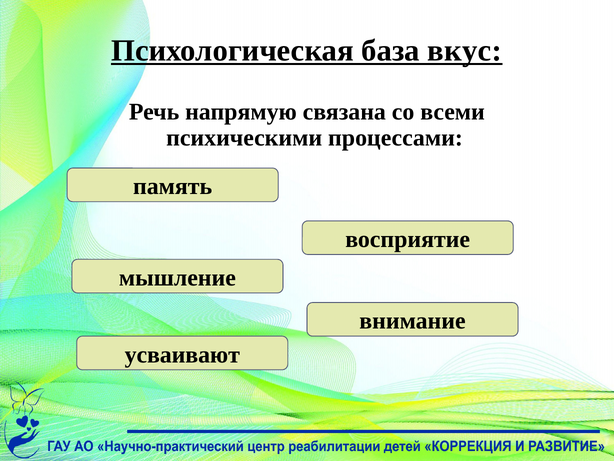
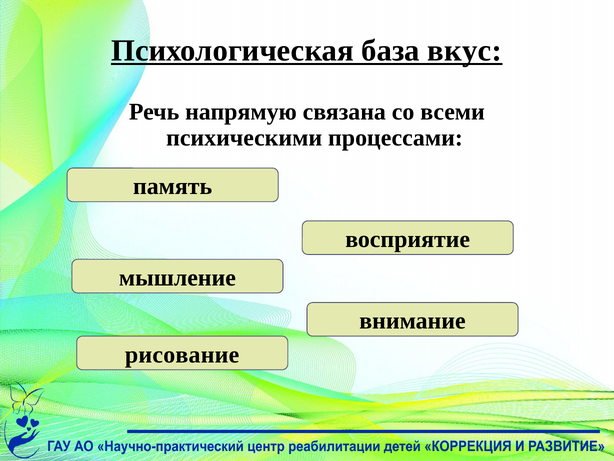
усваивают: усваивают -> рисование
